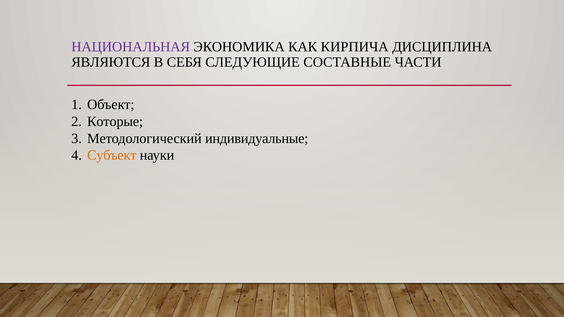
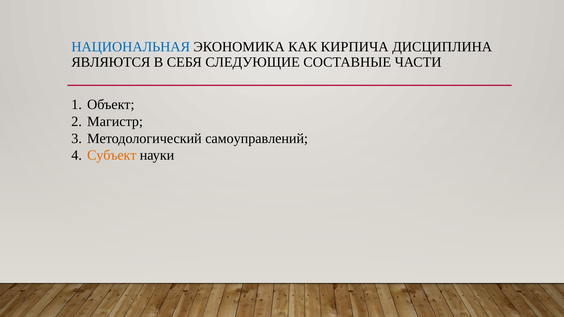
НАЦИОНАЛЬНАЯ colour: purple -> blue
Которые: Которые -> Магистр
индивидуальные: индивидуальные -> самоуправлений
